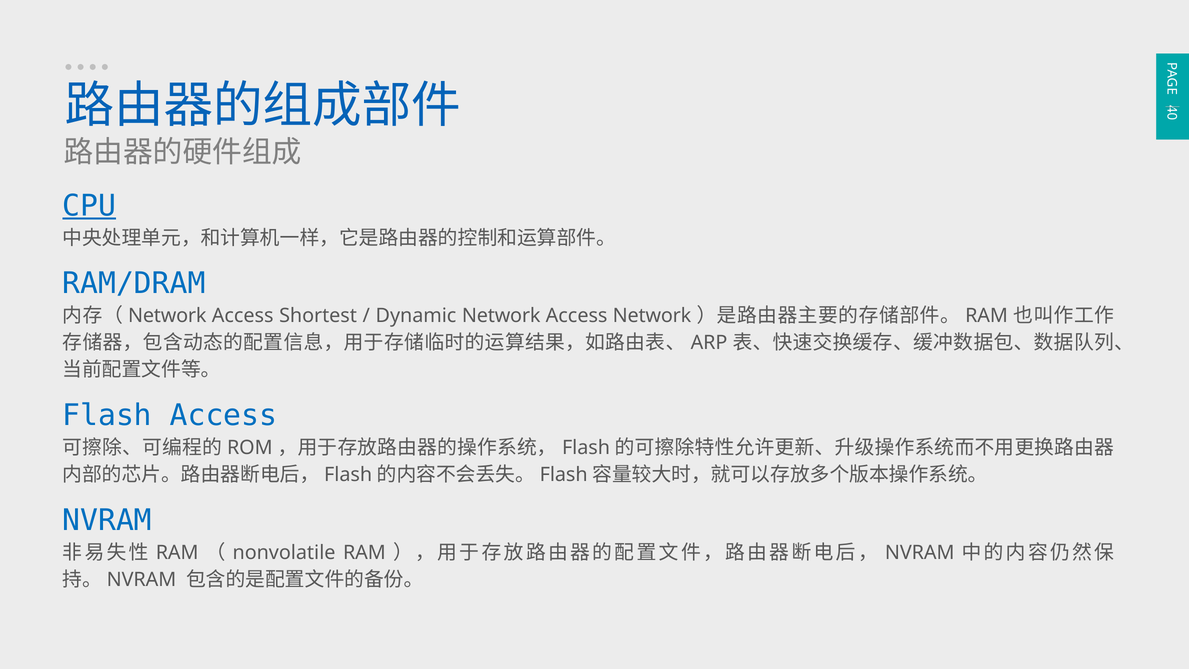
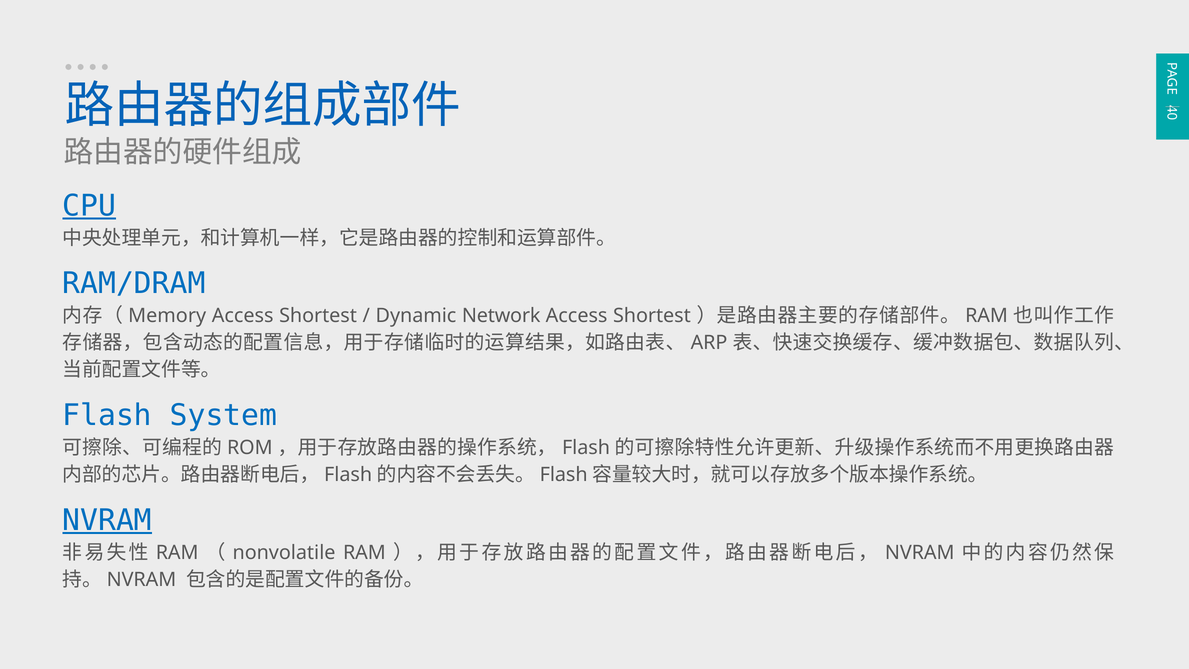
Network at (167, 316): Network -> Memory
Network at (652, 316): Network -> Shortest
Flash Access: Access -> System
NVRAM at (107, 520) underline: none -> present
